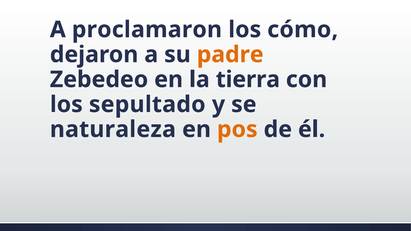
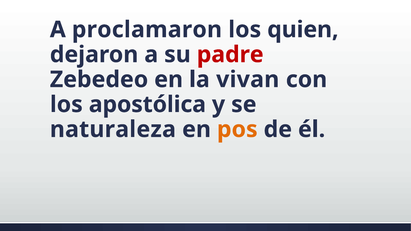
cómo: cómo -> quien
padre colour: orange -> red
tierra: tierra -> vivan
sepultado: sepultado -> apostólica
